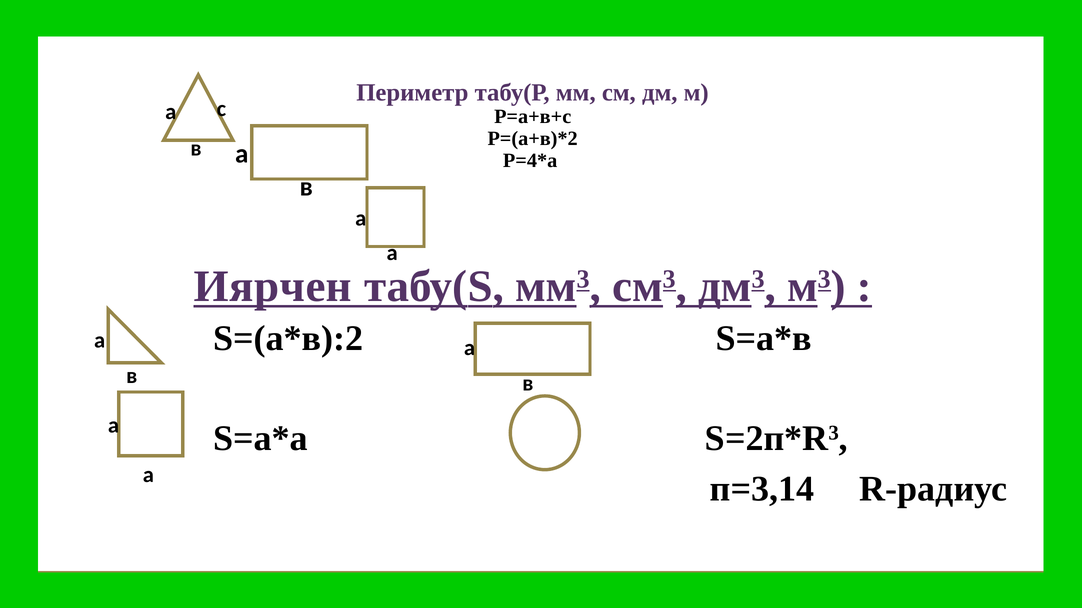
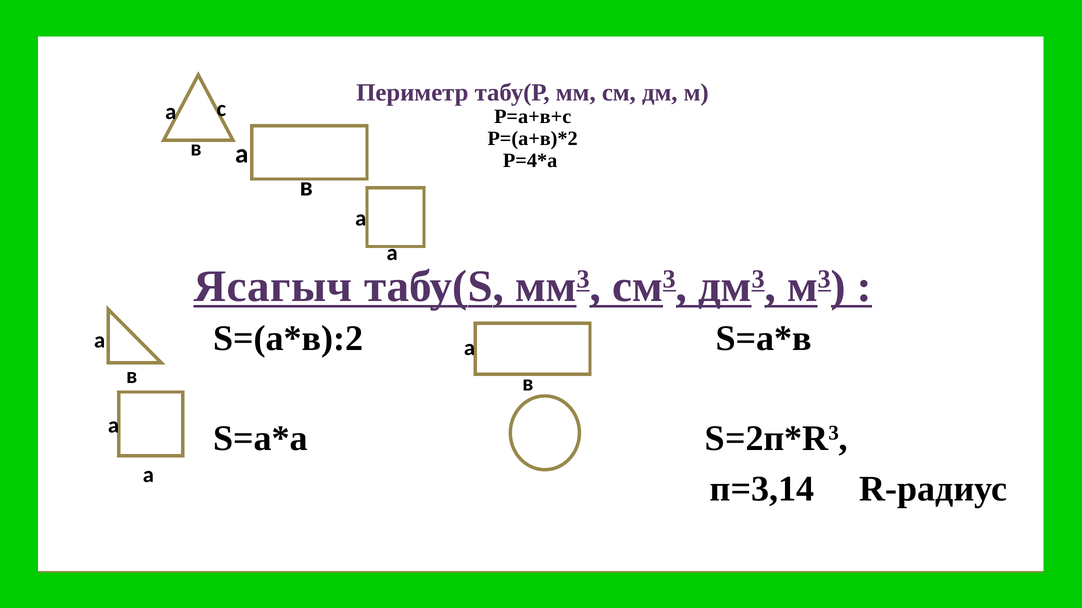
Иярчен: Иярчен -> Ясагыч
